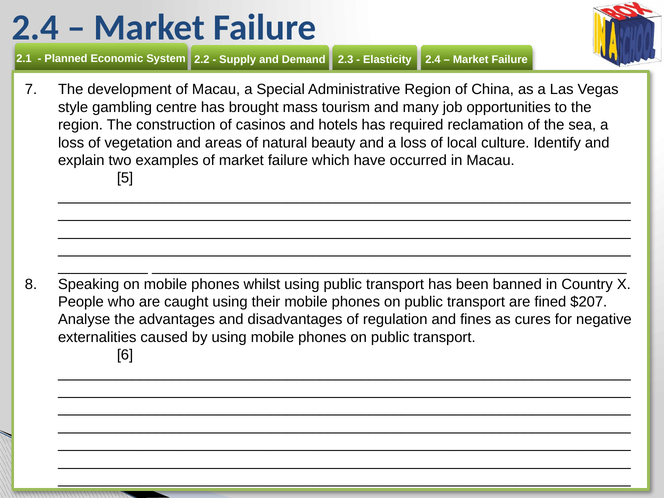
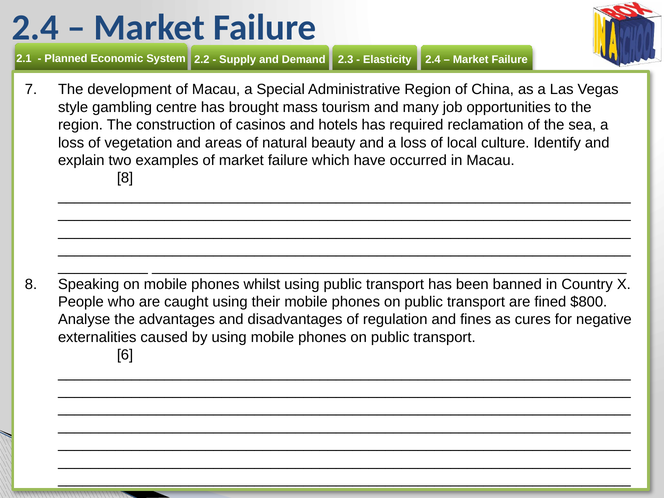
5 at (125, 178): 5 -> 8
$207: $207 -> $800
